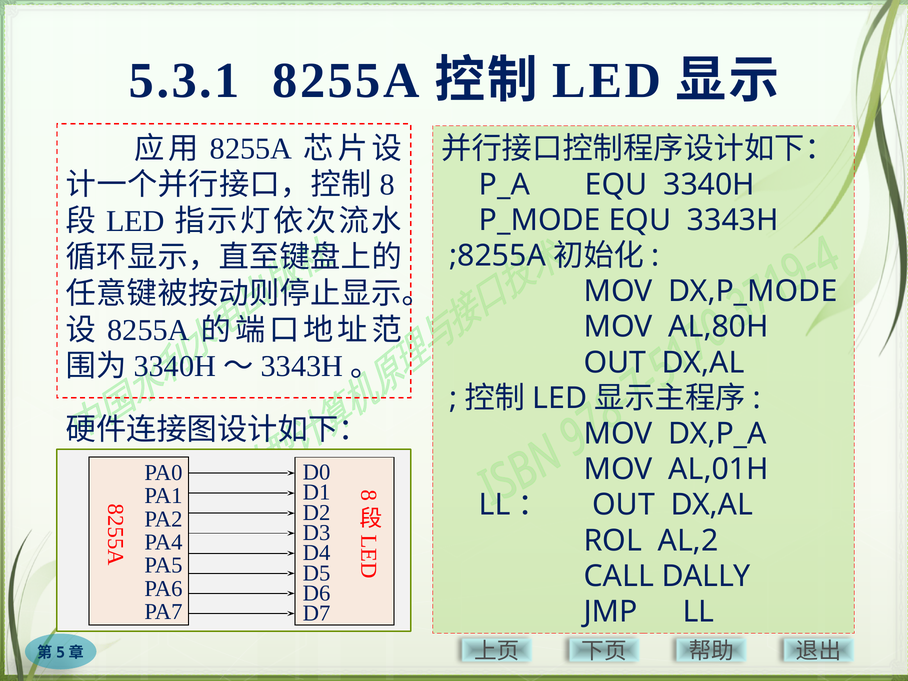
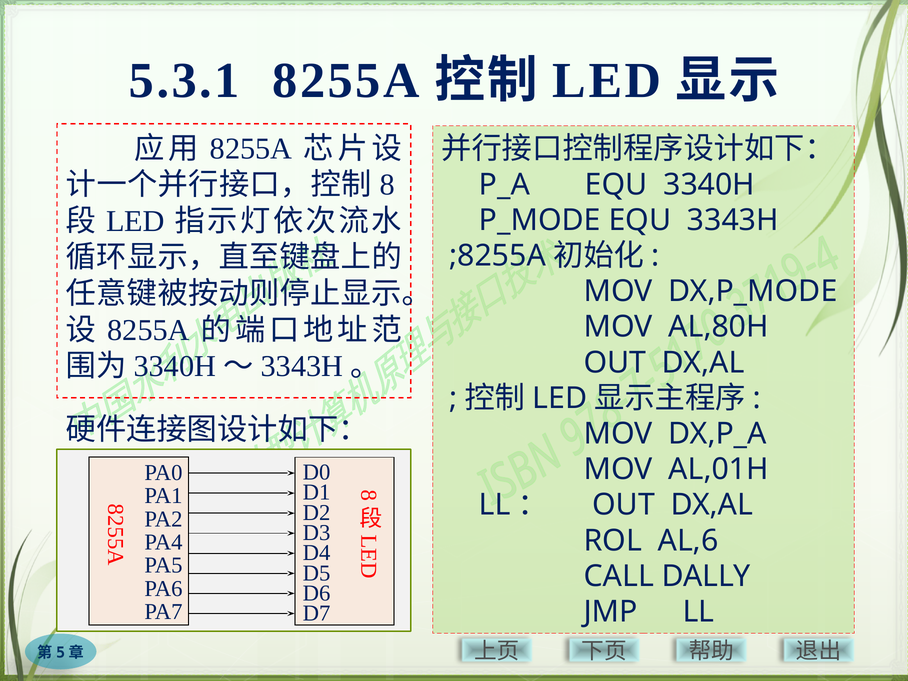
AL,2: AL,2 -> AL,6
